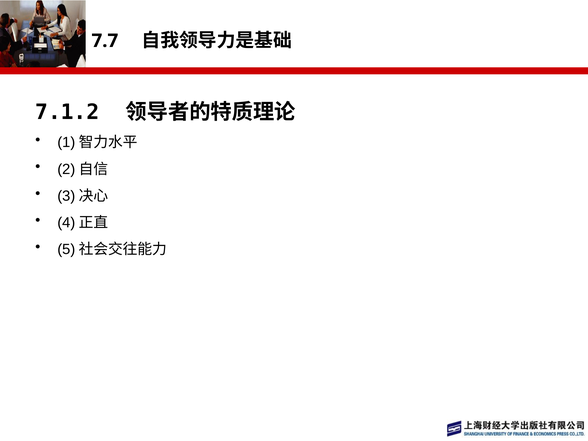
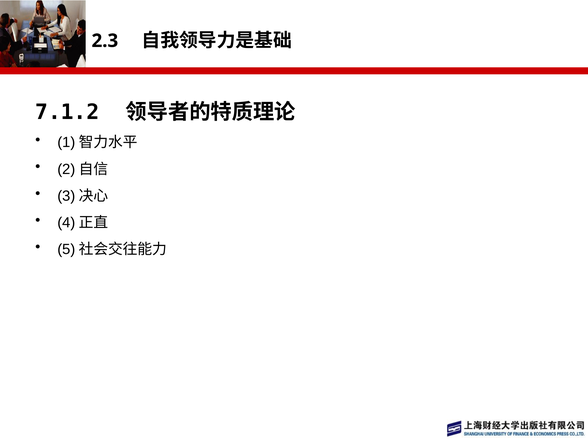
7.7: 7.7 -> 2.3
